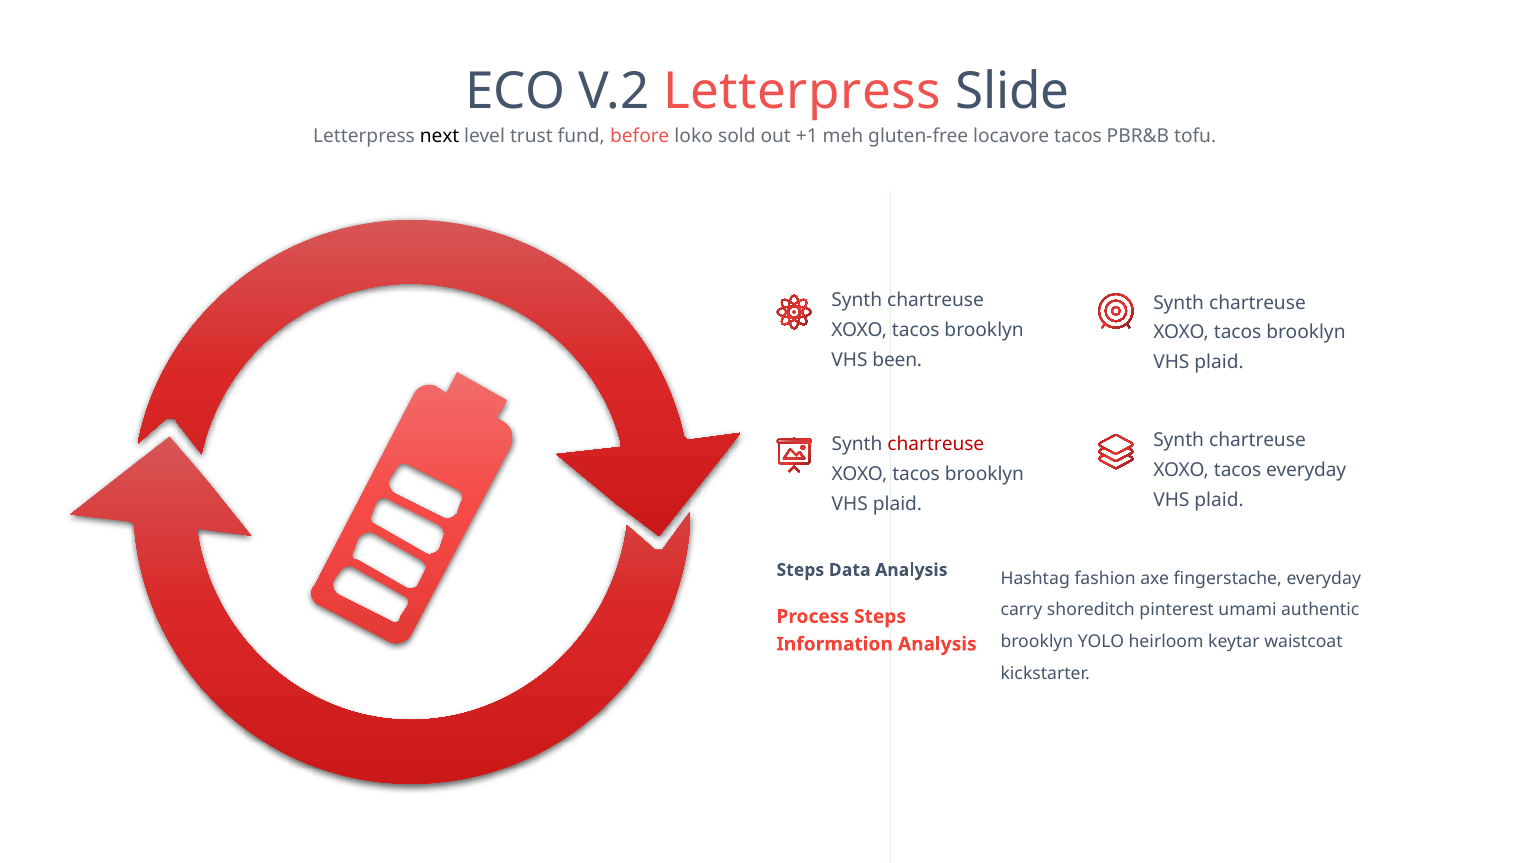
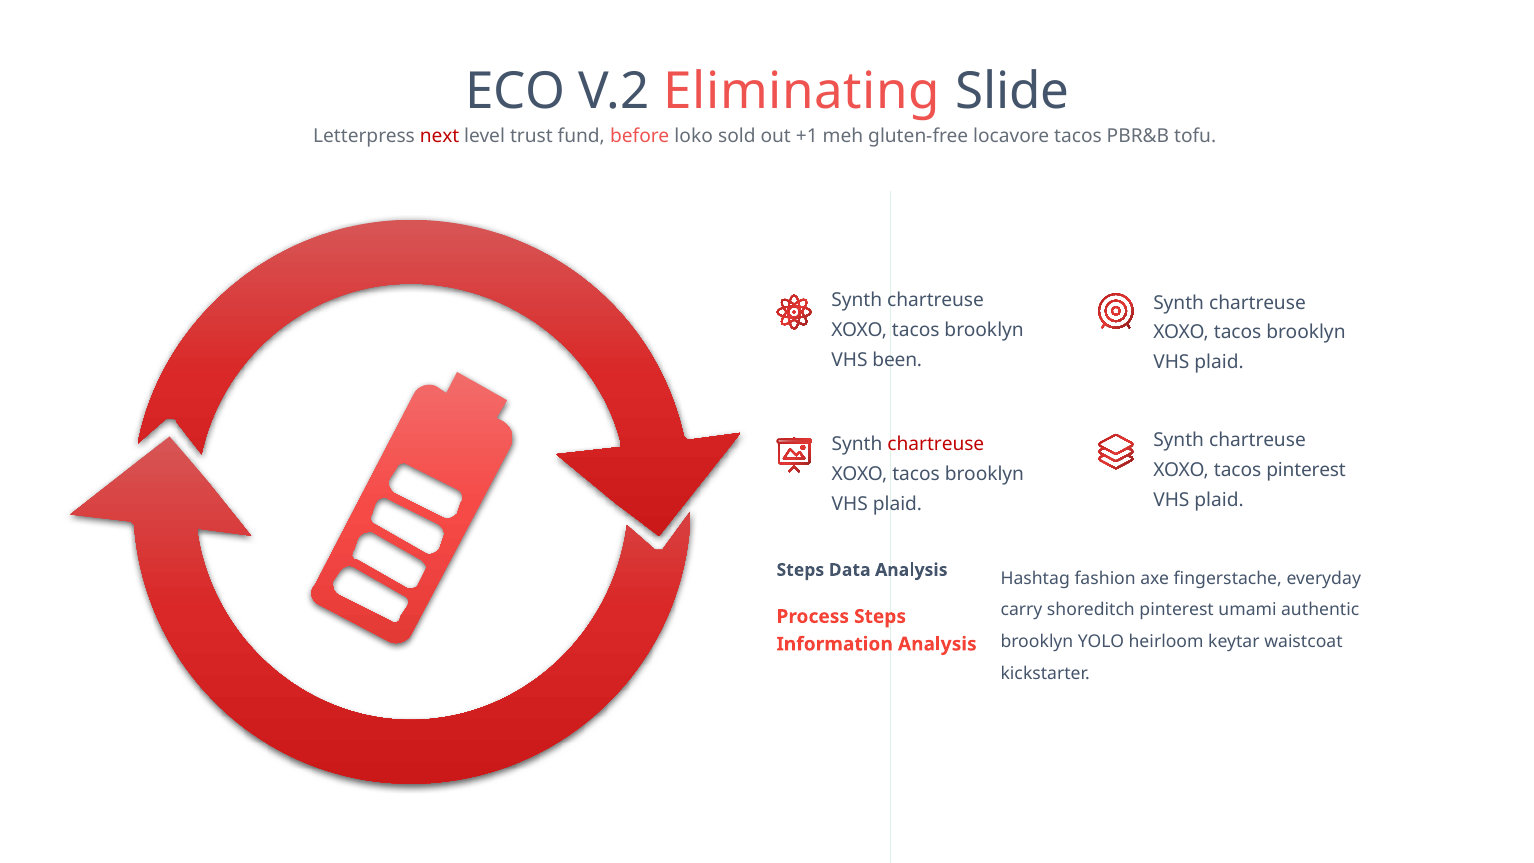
V.2 Letterpress: Letterpress -> Eliminating
next colour: black -> red
tacos everyday: everyday -> pinterest
